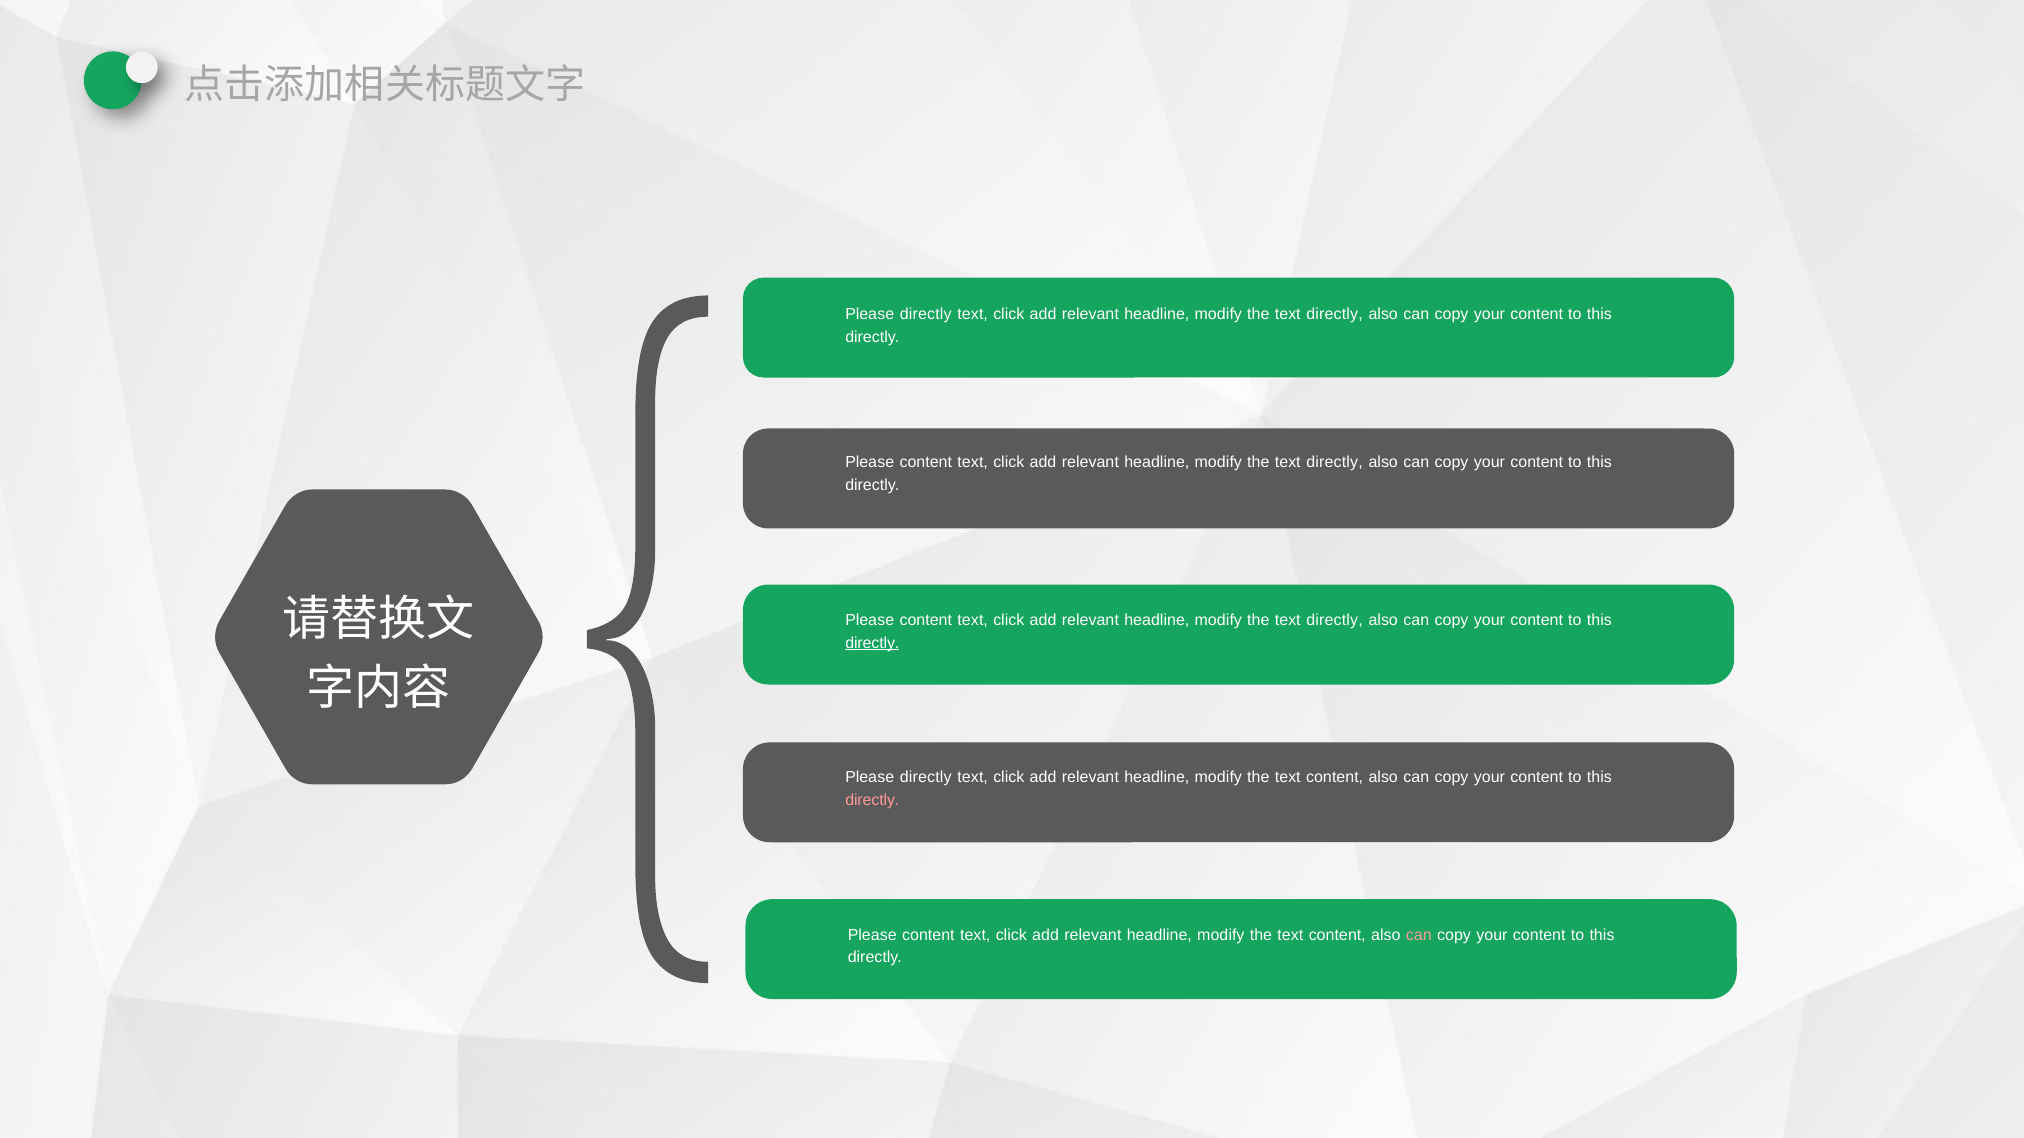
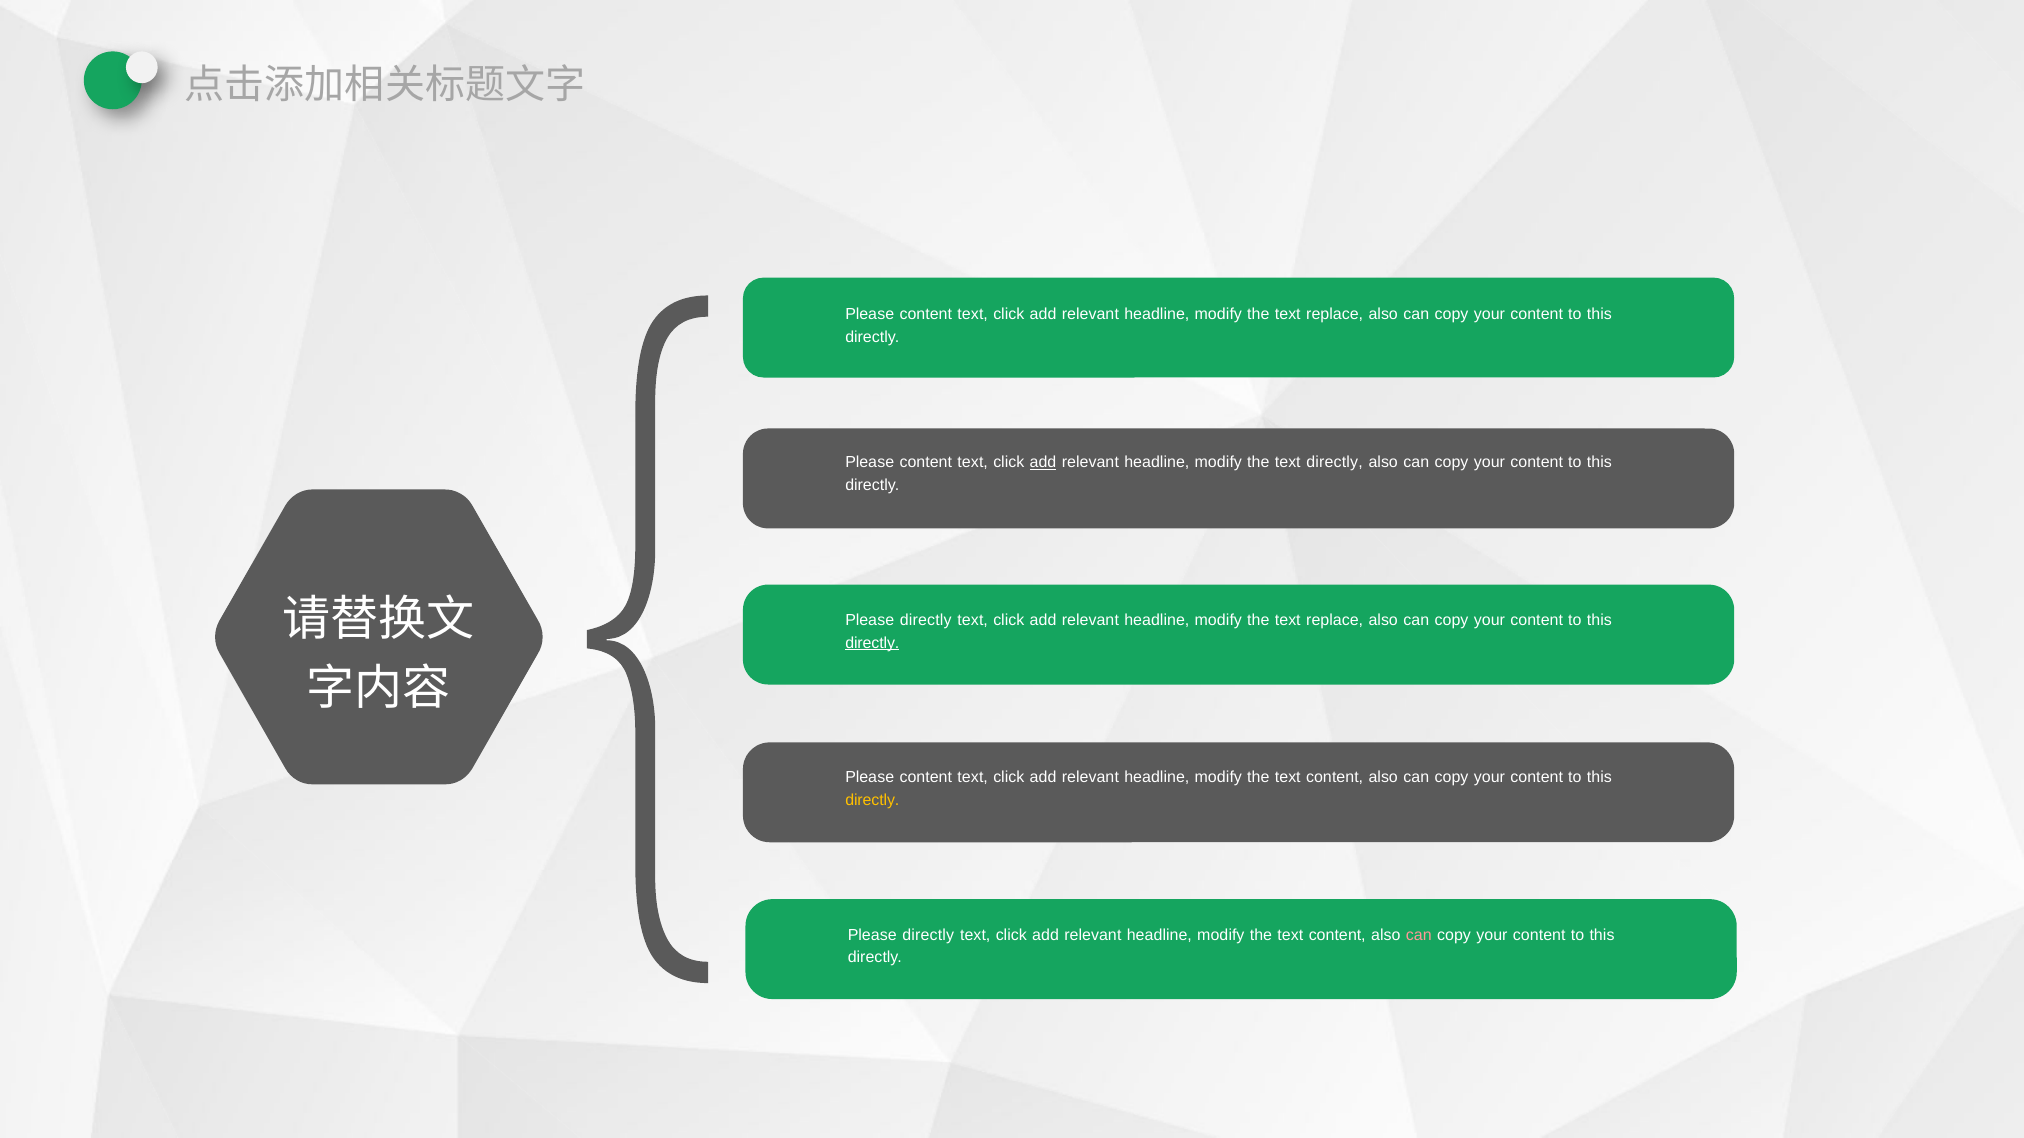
directly at (926, 315): directly -> content
directly at (1335, 315): directly -> replace
add at (1043, 463) underline: none -> present
content at (926, 620): content -> directly
directly at (1335, 620): directly -> replace
directly at (926, 778): directly -> content
directly at (872, 801) colour: pink -> yellow
content at (928, 935): content -> directly
